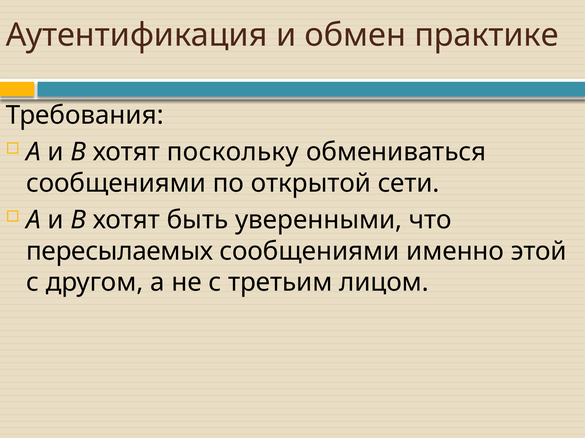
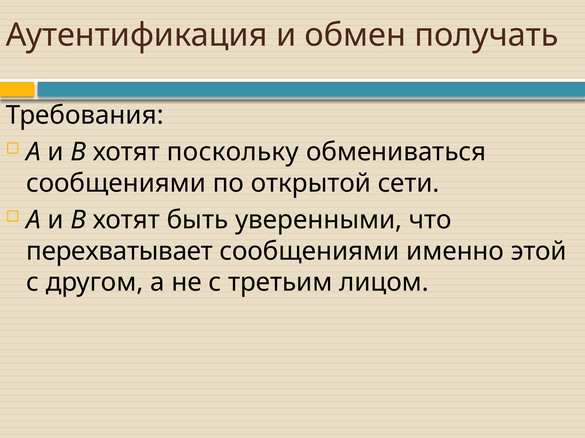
практике: практике -> получать
пересылаемых: пересылаемых -> перехватывает
